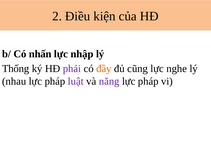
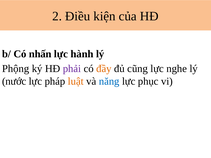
nhập: nhập -> hành
Thống: Thống -> Phộng
nhau: nhau -> nước
luật colour: purple -> orange
năng colour: purple -> blue
pháp at (148, 81): pháp -> phục
